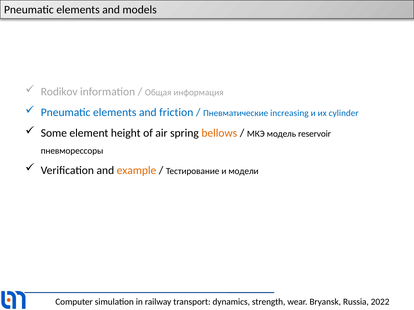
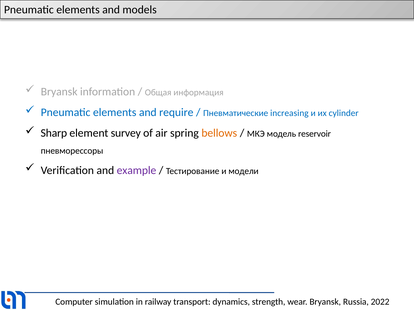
Rodikov at (59, 92): Rodikov -> Bryansk
friction: friction -> require
Some: Some -> Sharp
height: height -> survey
example colour: orange -> purple
